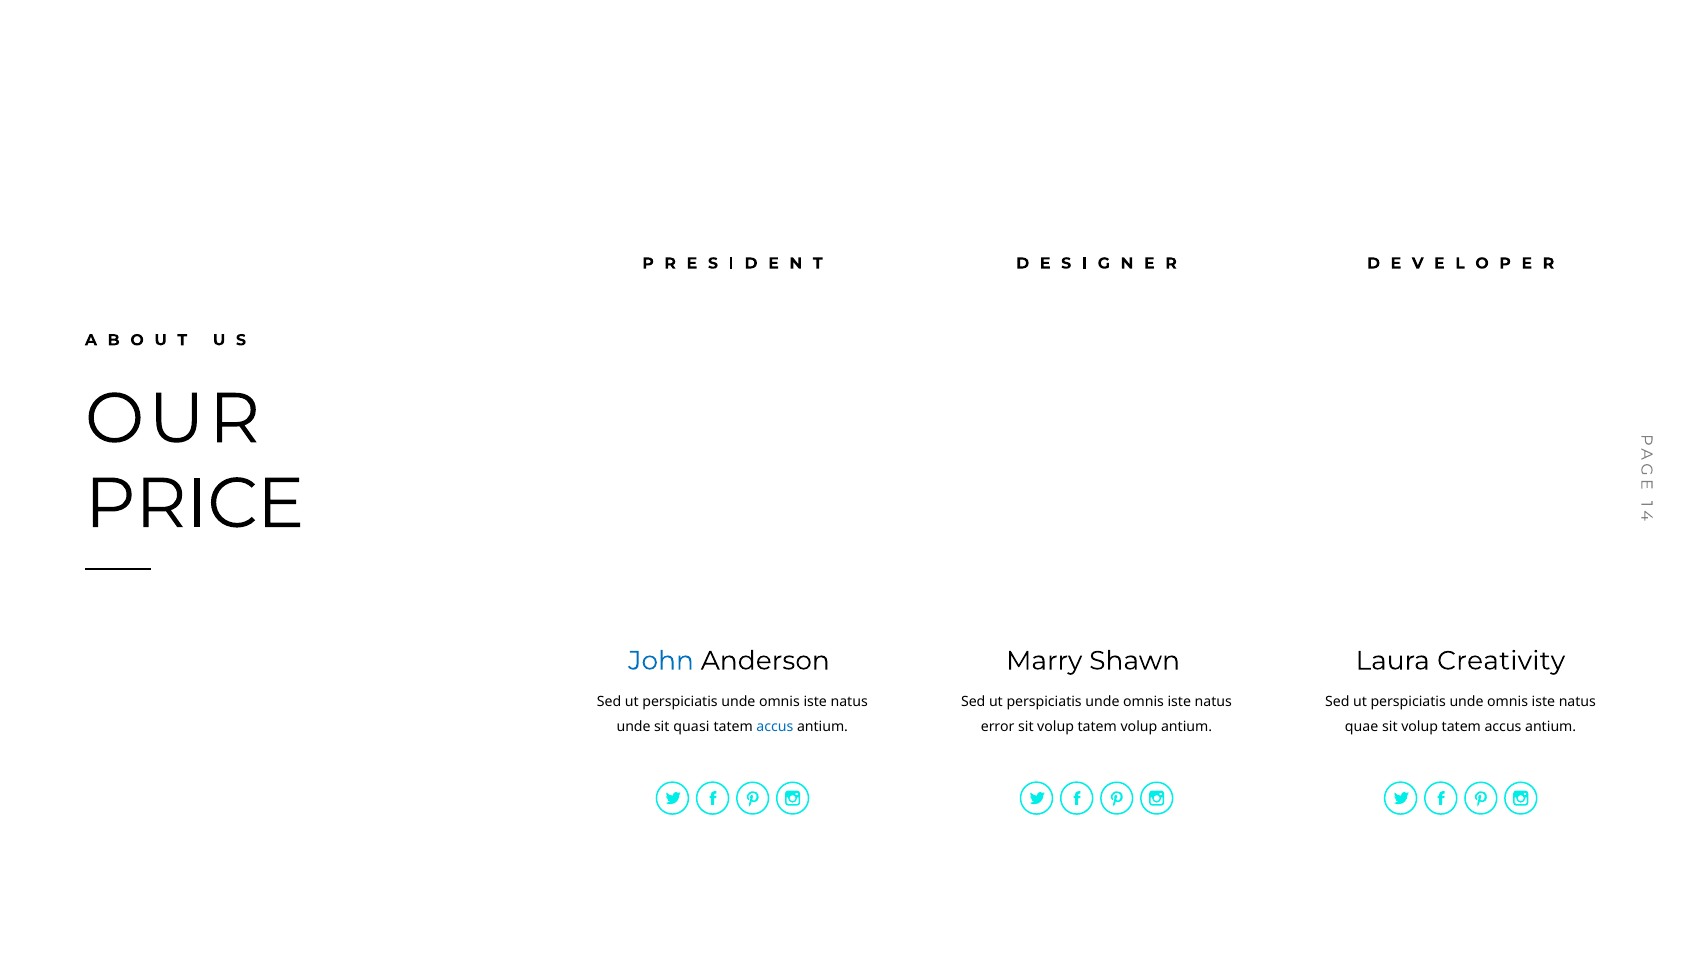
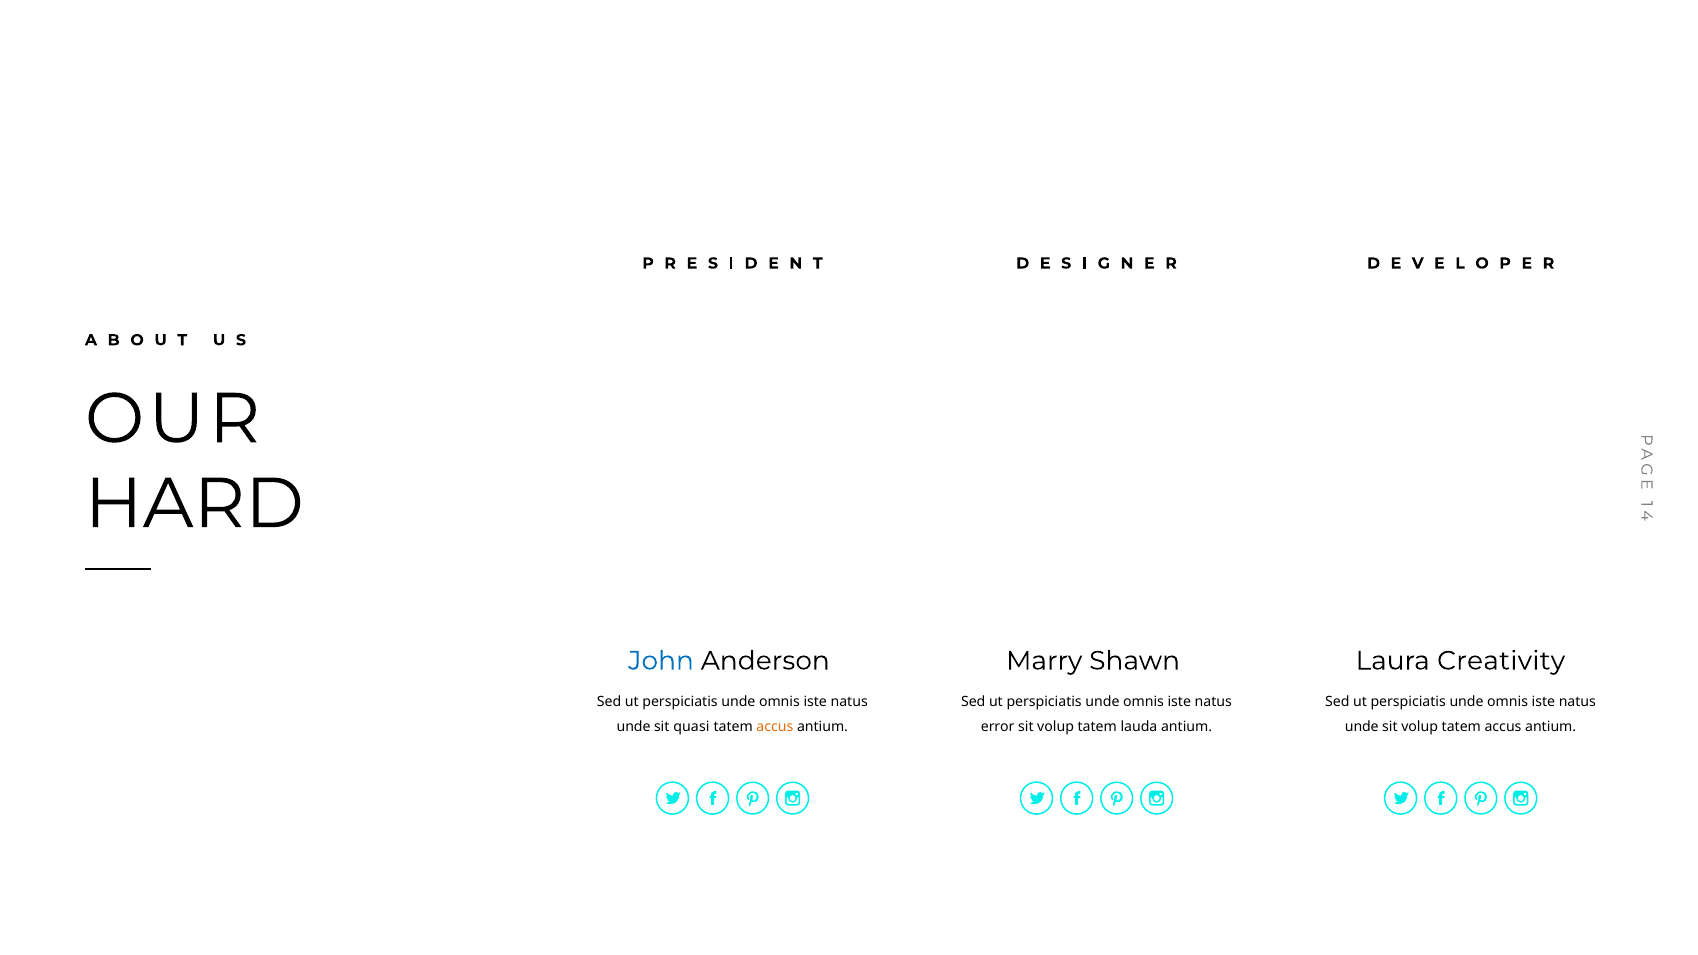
PRICE: PRICE -> HARD
accus at (775, 727) colour: blue -> orange
tatem volup: volup -> lauda
quae at (1362, 727): quae -> unde
